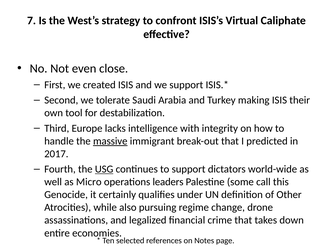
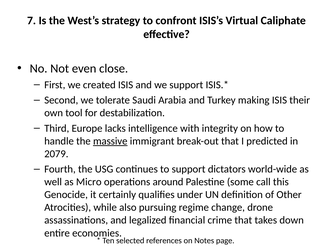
2017: 2017 -> 2079
USG underline: present -> none
leaders: leaders -> around
